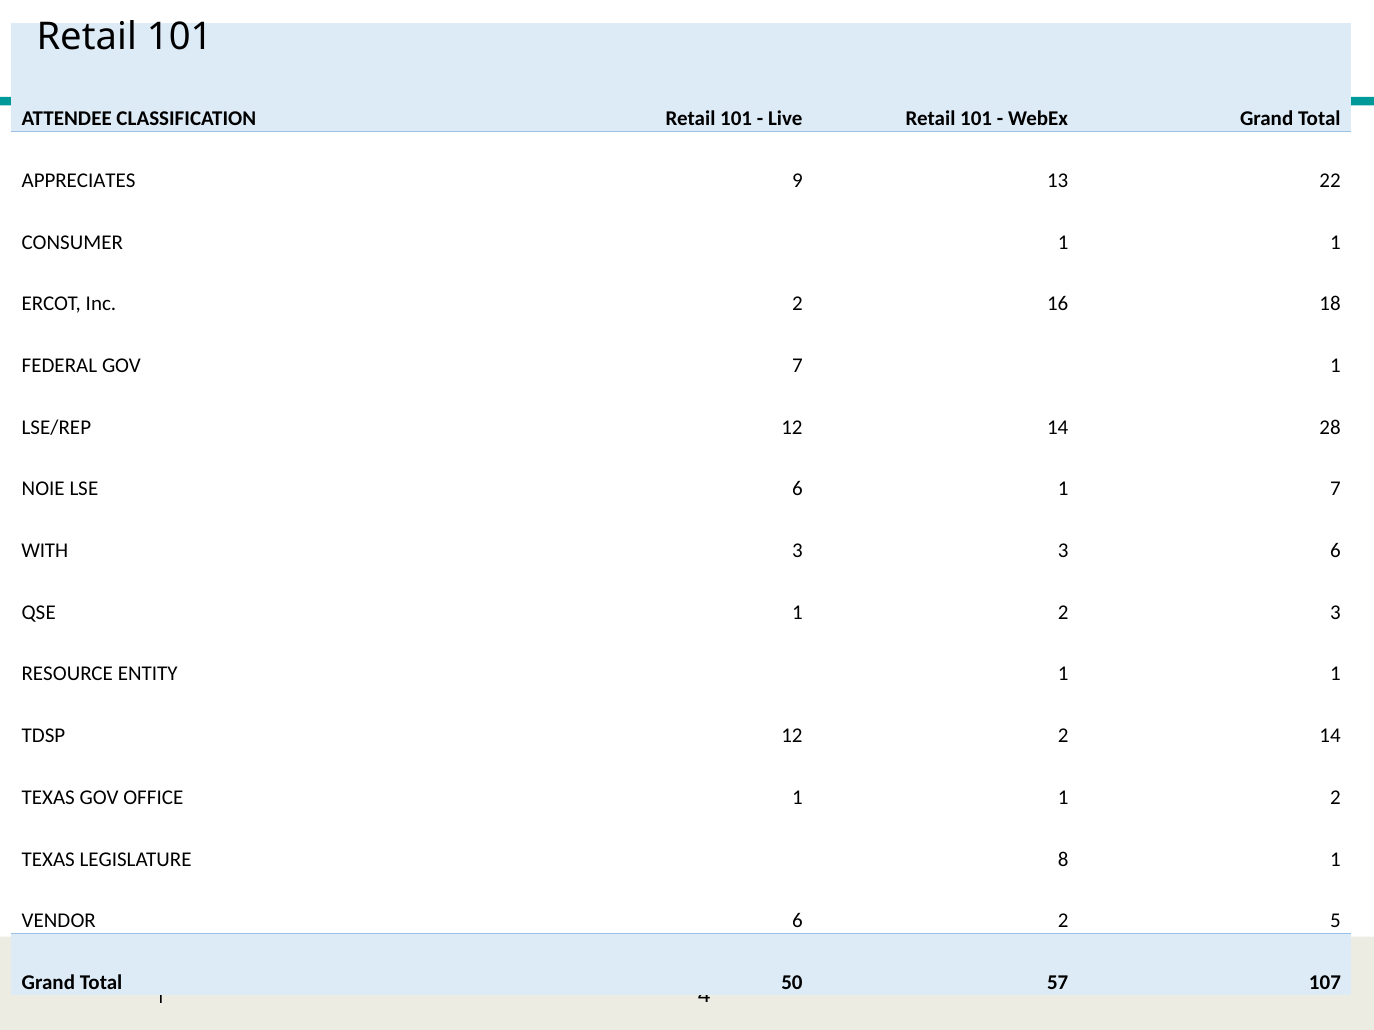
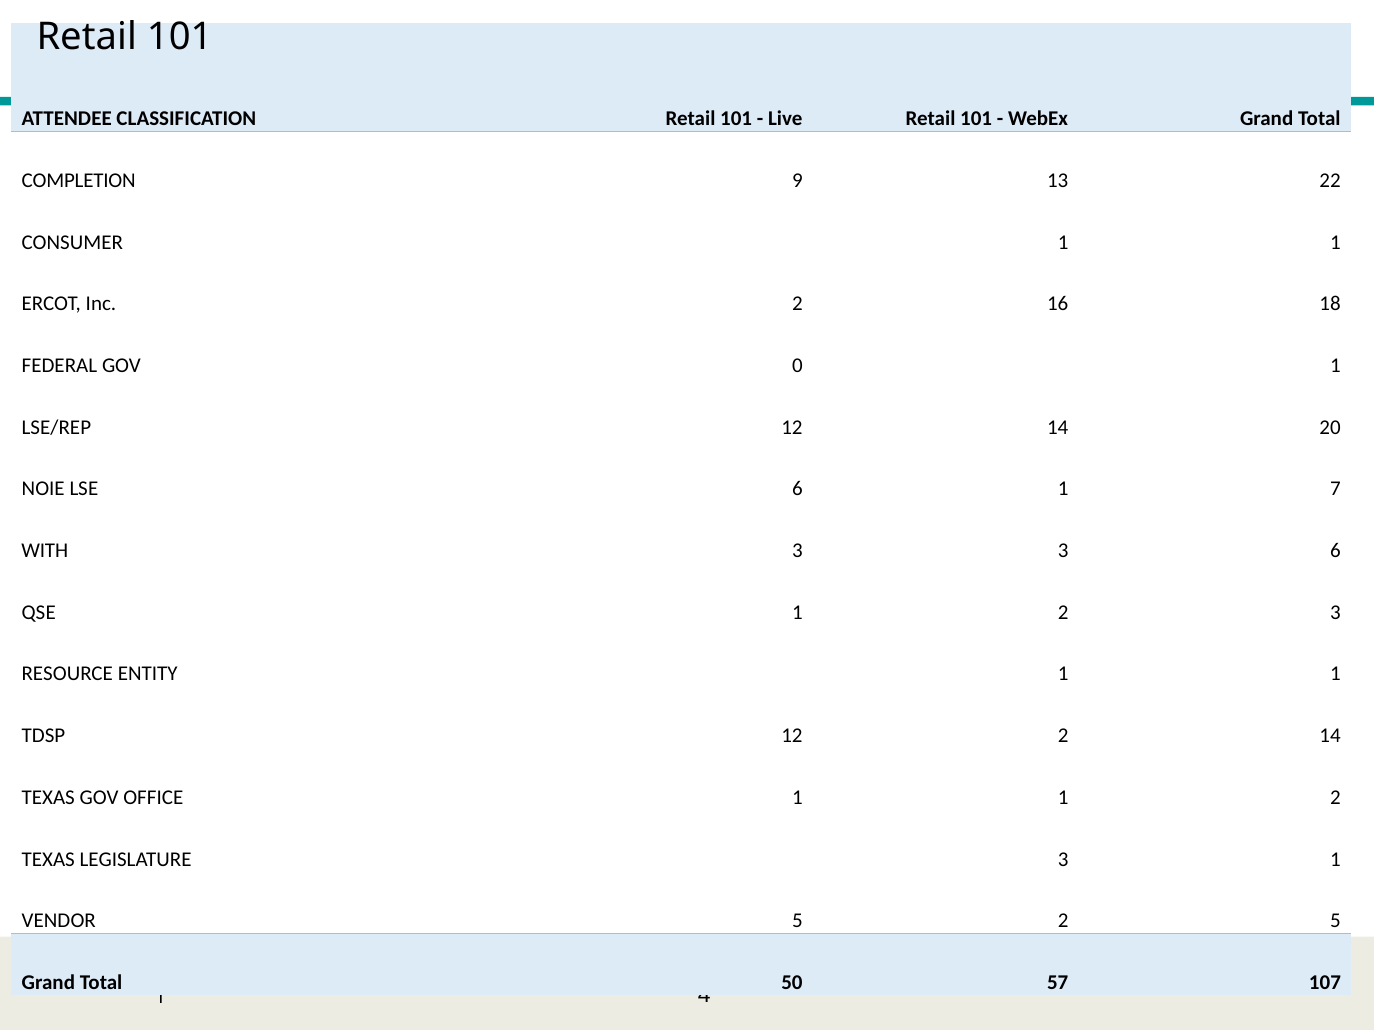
APPRECIATES: APPRECIATES -> COMPLETION
GOV 7: 7 -> 0
28: 28 -> 20
LEGISLATURE 8: 8 -> 3
VENDOR 6: 6 -> 5
